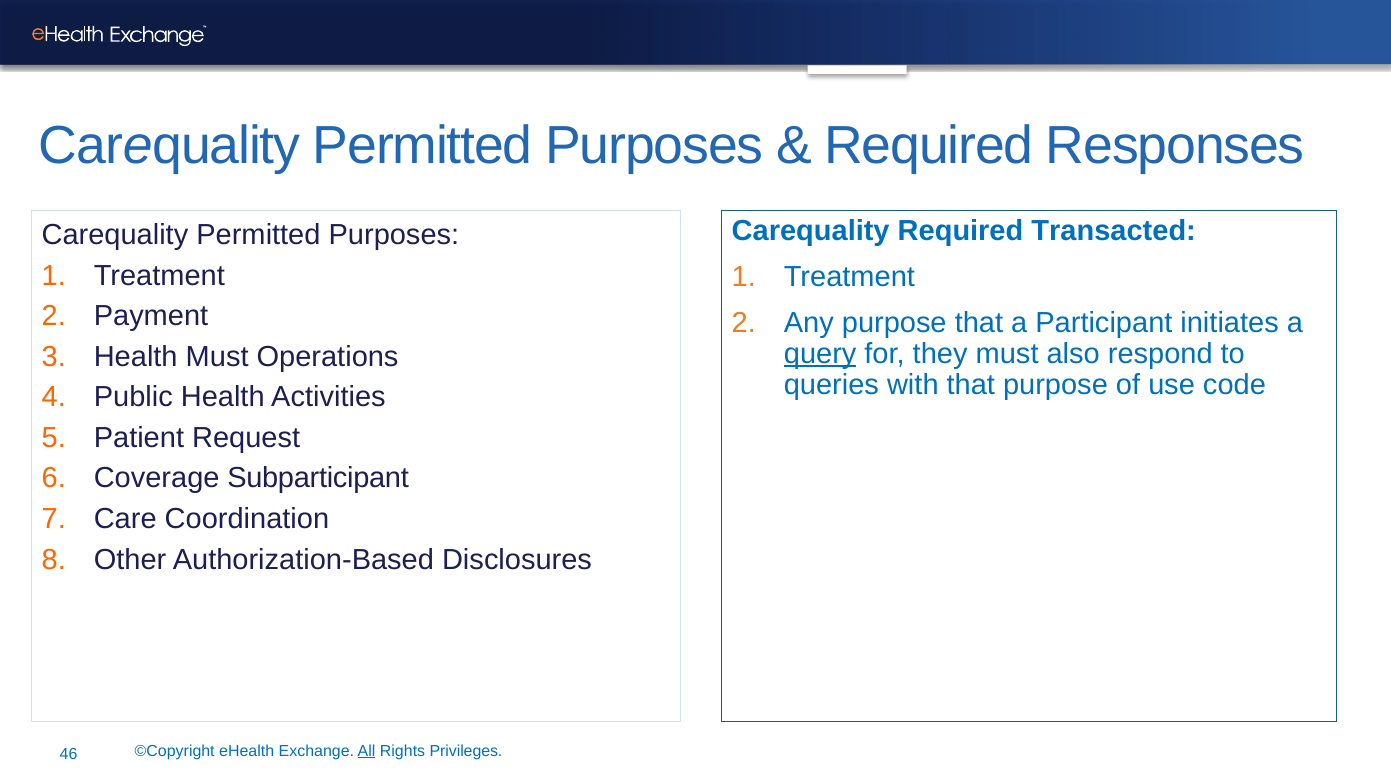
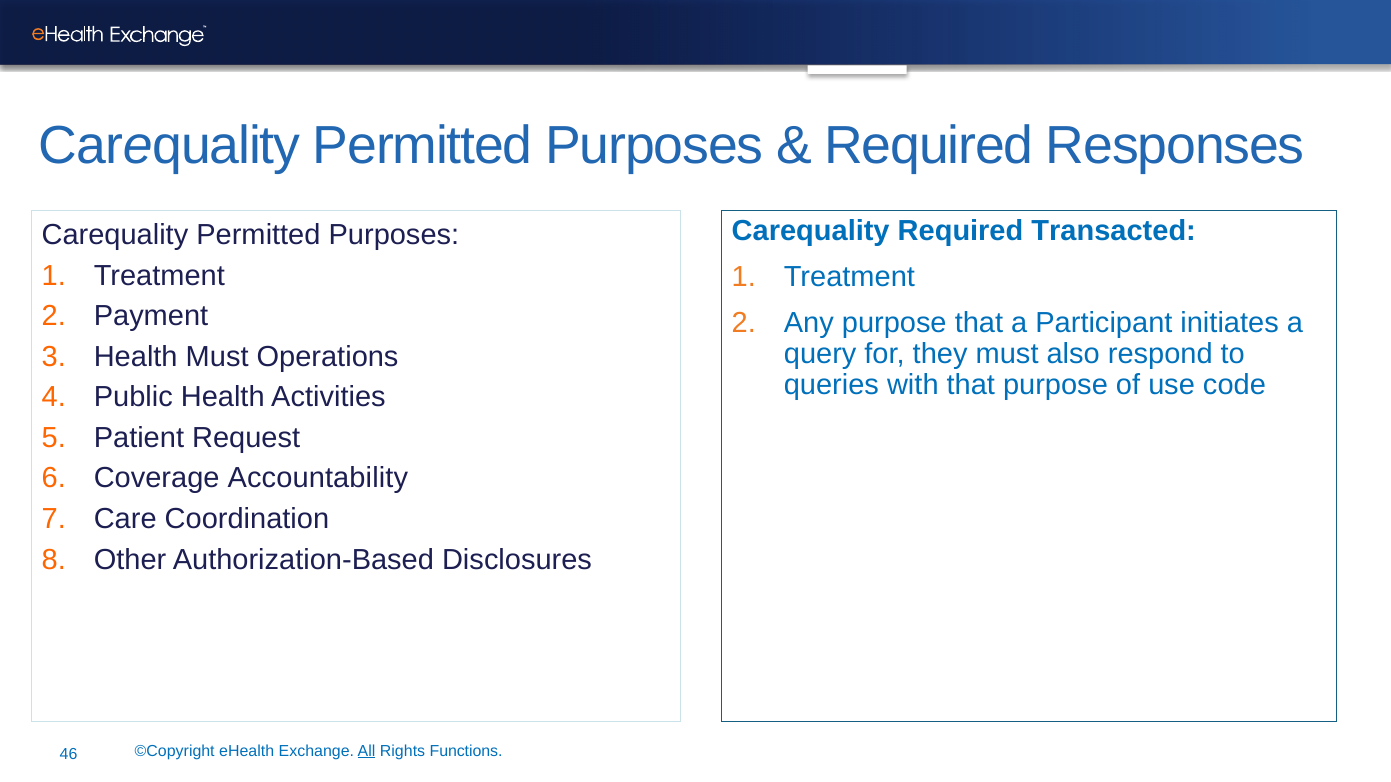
query underline: present -> none
Subparticipant: Subparticipant -> Accountability
Privileges: Privileges -> Functions
